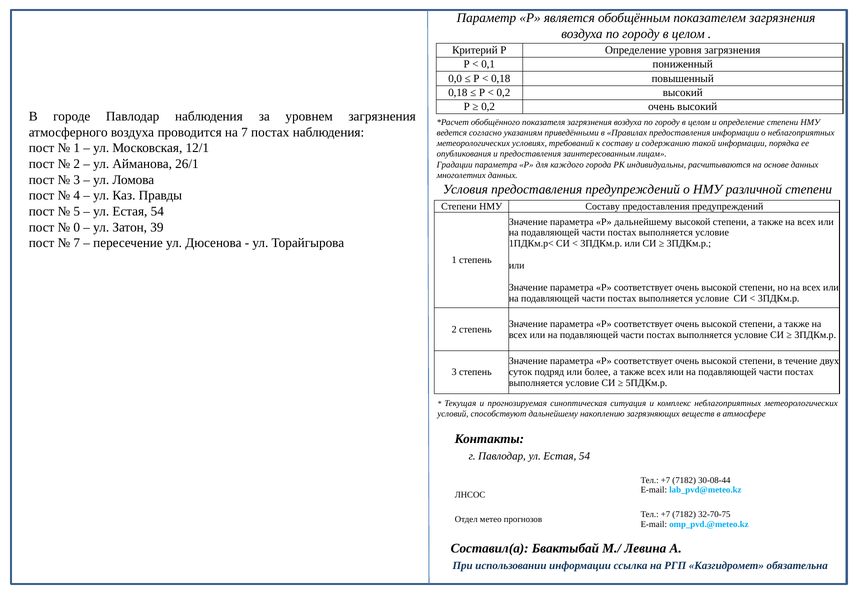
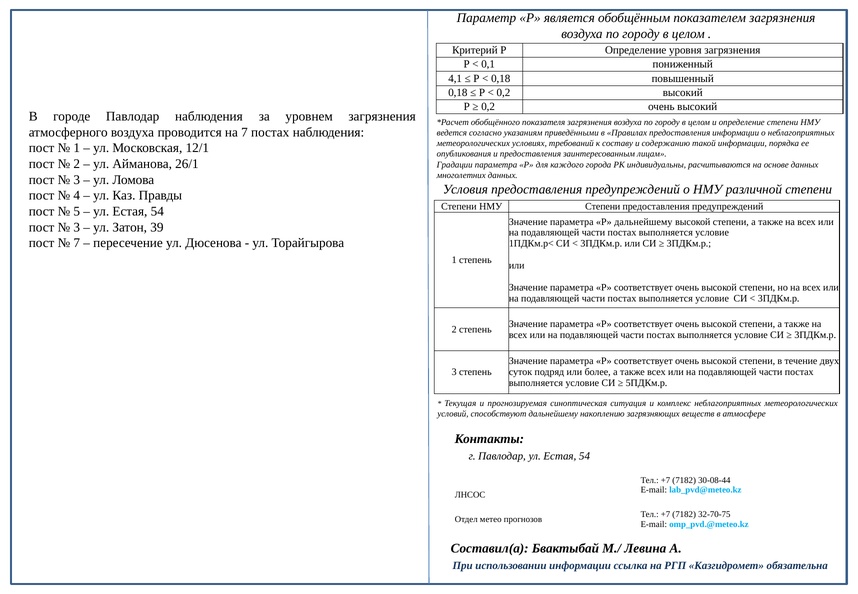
0,0: 0,0 -> 4,1
НМУ Составу: Составу -> Степени
0 at (77, 227): 0 -> 3
